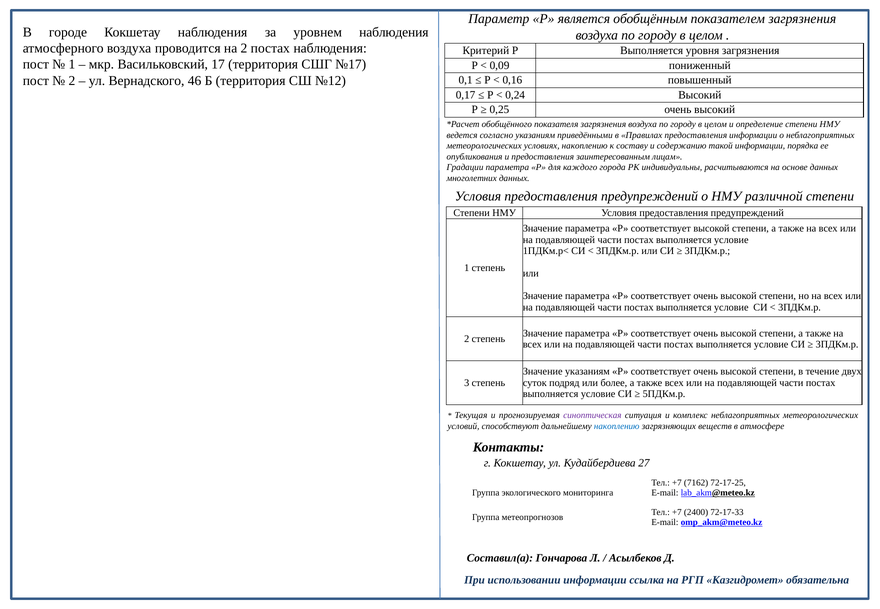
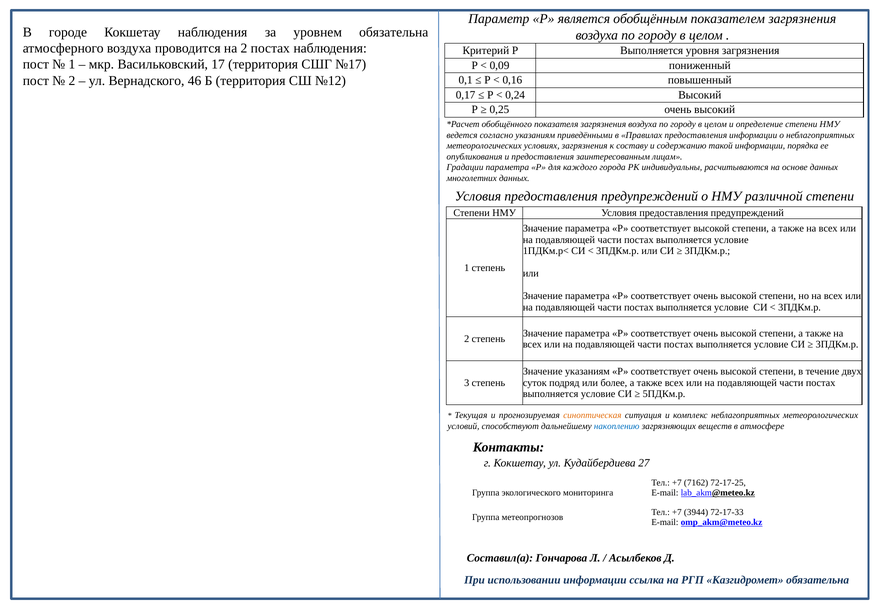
уровнем наблюдения: наблюдения -> обязательна
условиях накоплению: накоплению -> загрязнения
синоптическая colour: purple -> orange
2400: 2400 -> 3944
